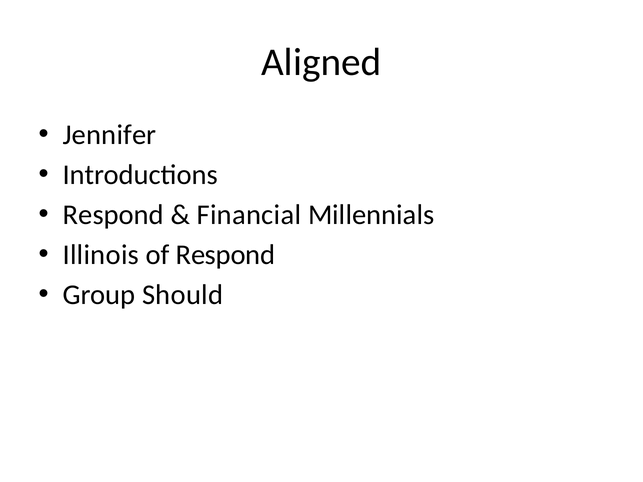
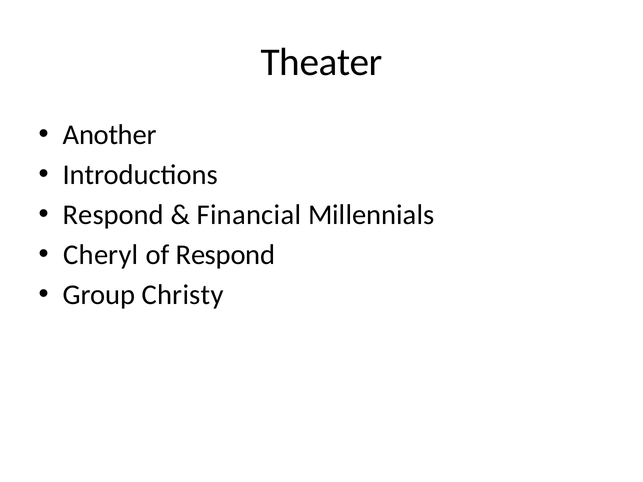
Aligned: Aligned -> Theater
Jennifer: Jennifer -> Another
Illinois: Illinois -> Cheryl
Should: Should -> Christy
